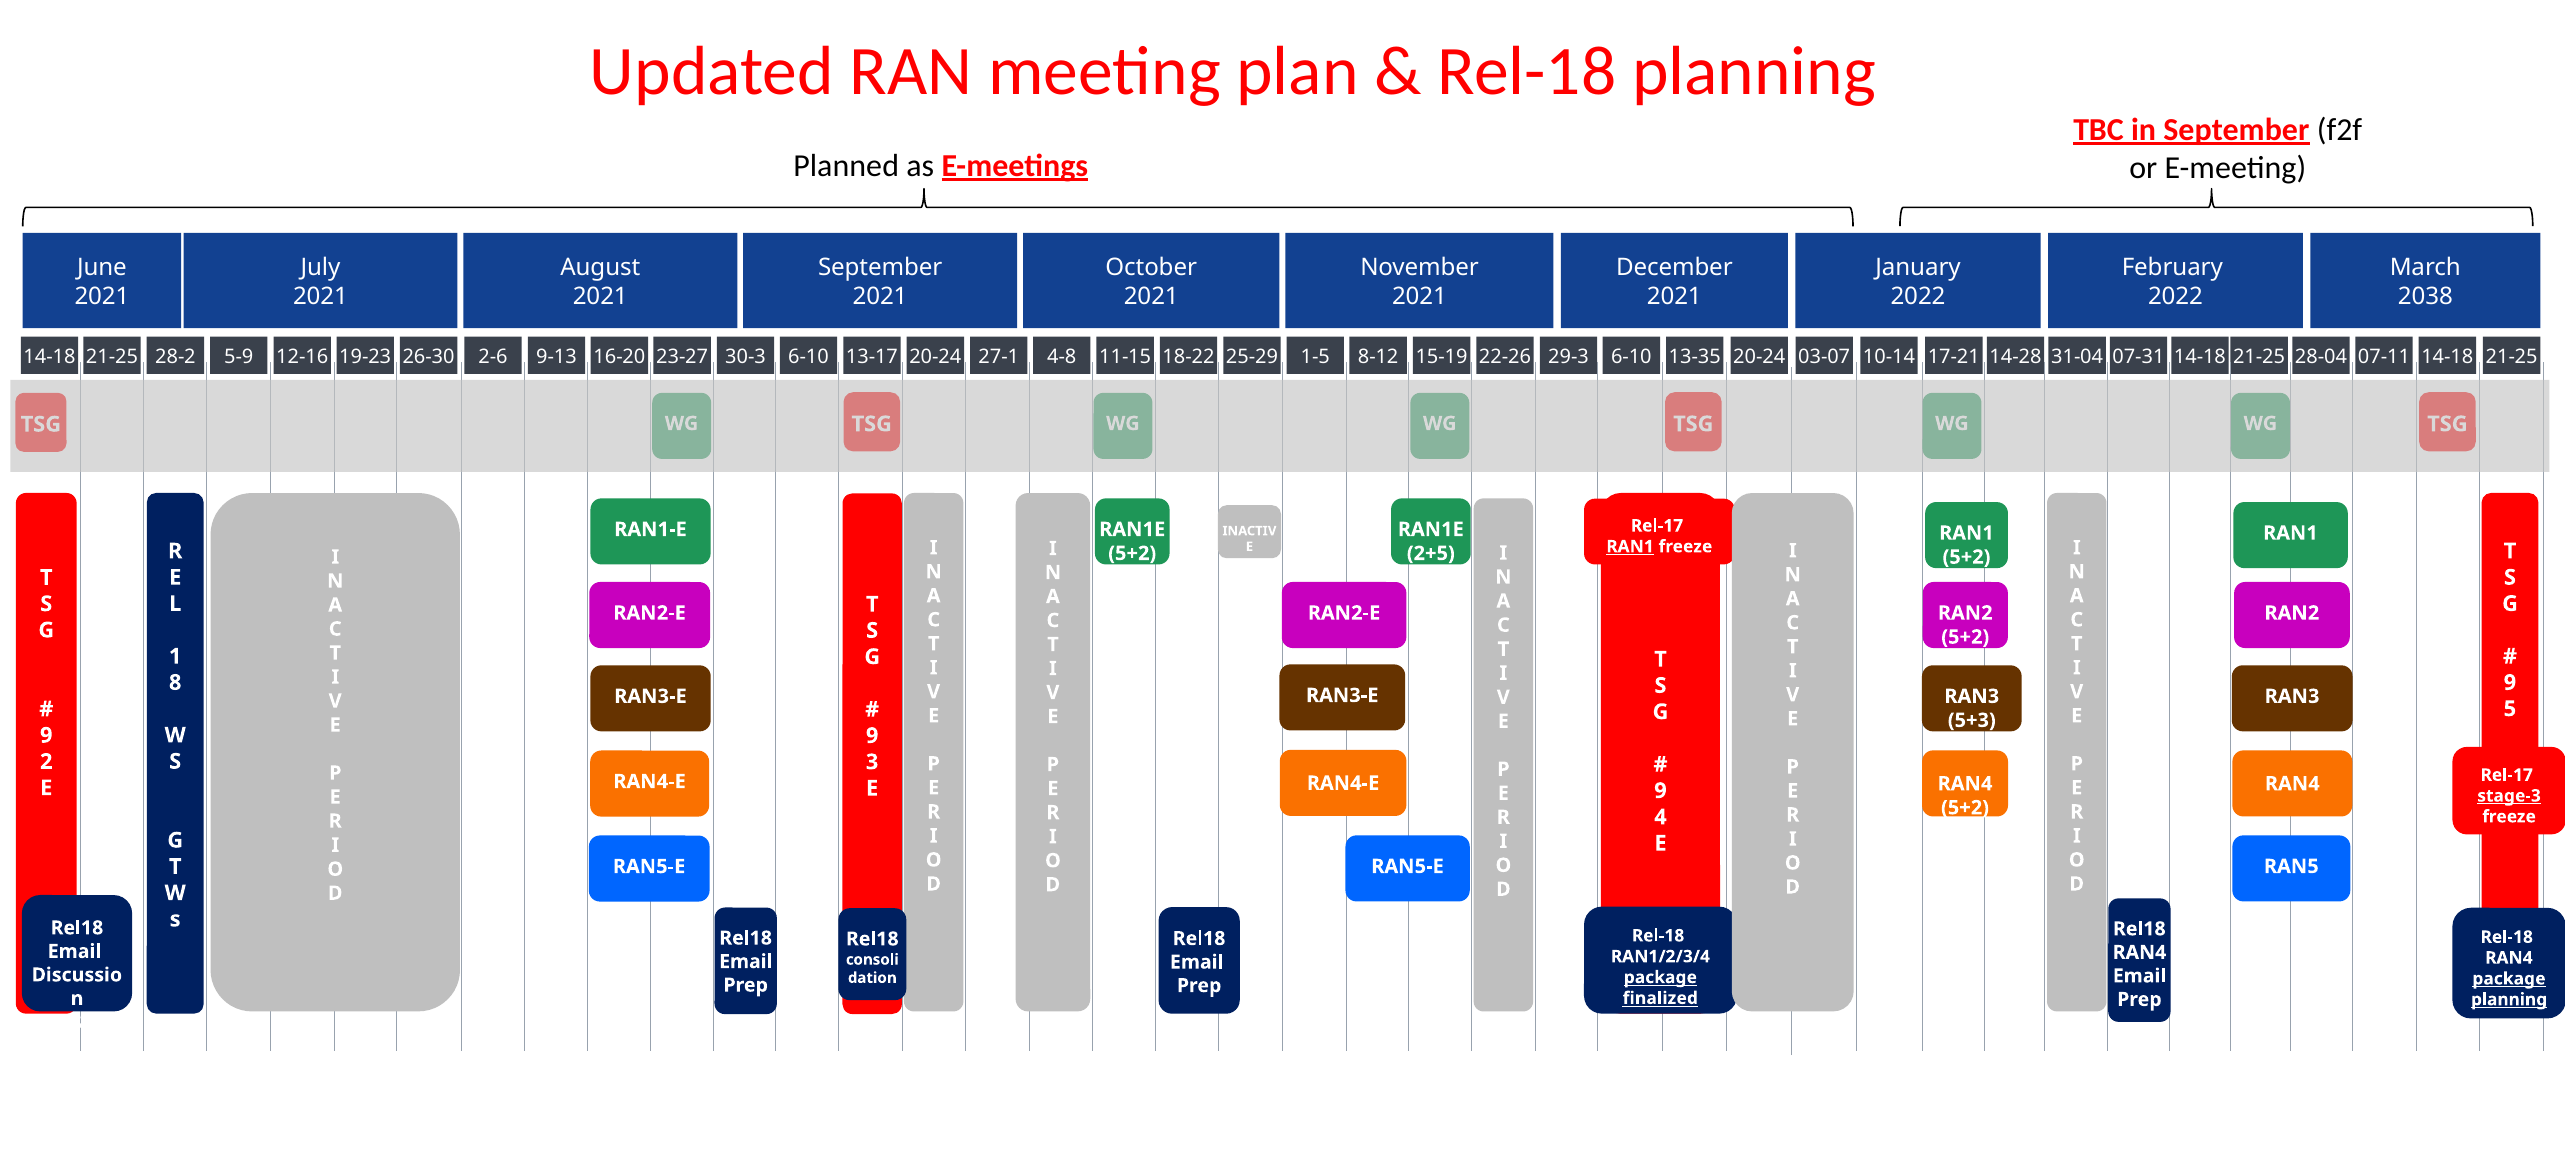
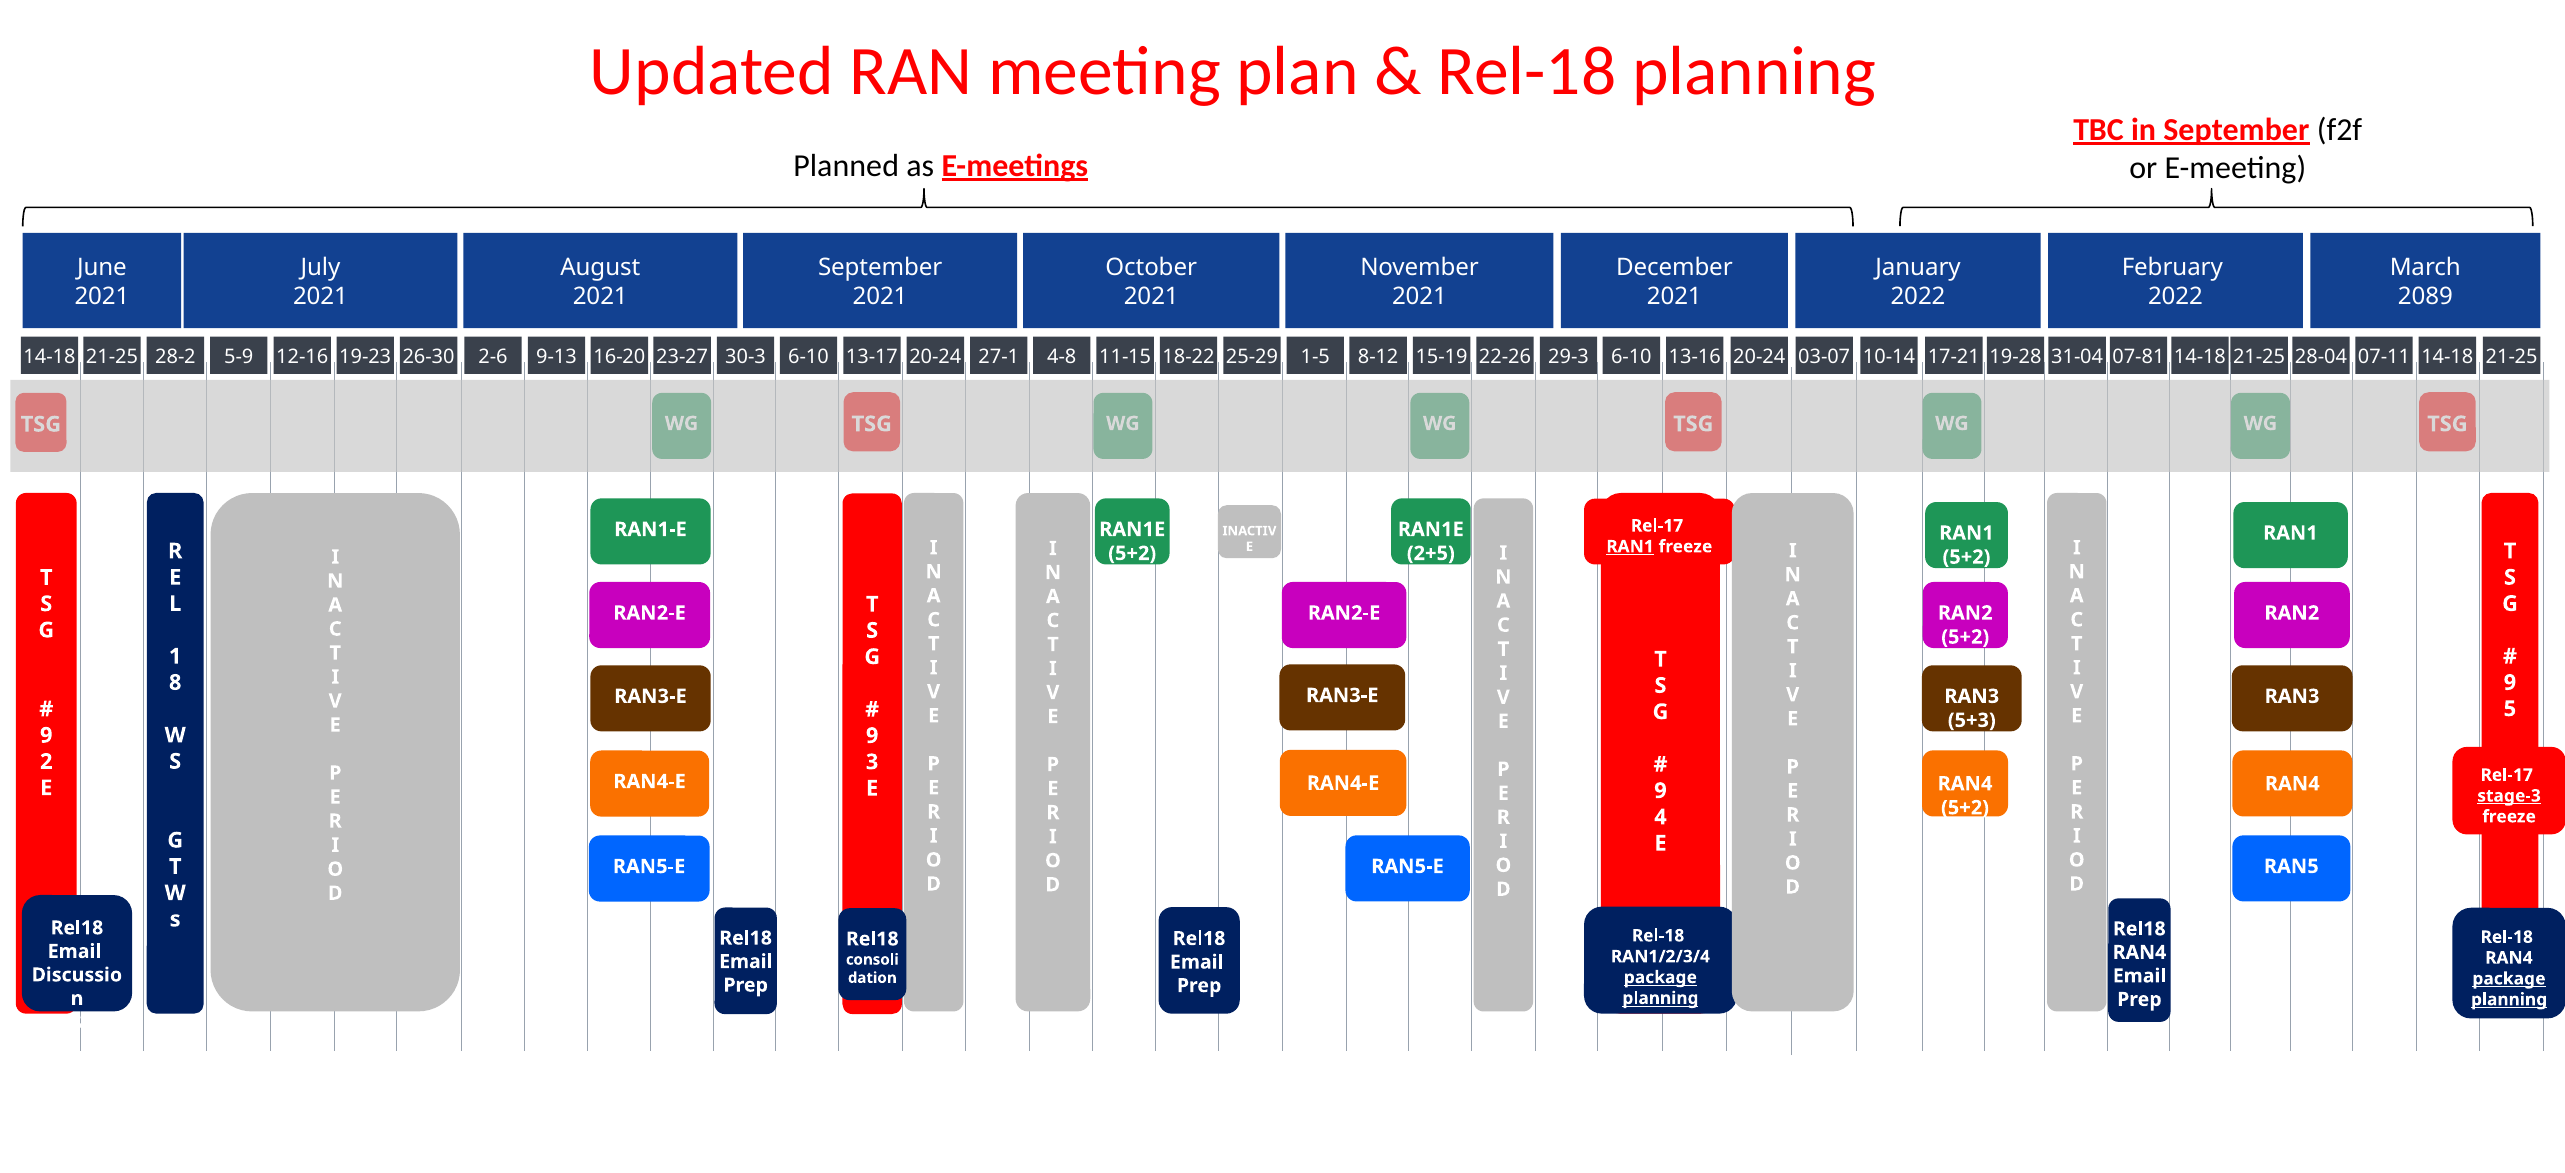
2038: 2038 -> 2089
13-35: 13-35 -> 13-16
14-28: 14-28 -> 19-28
07-31: 07-31 -> 07-81
finalized at (1660, 998): finalized -> planning
